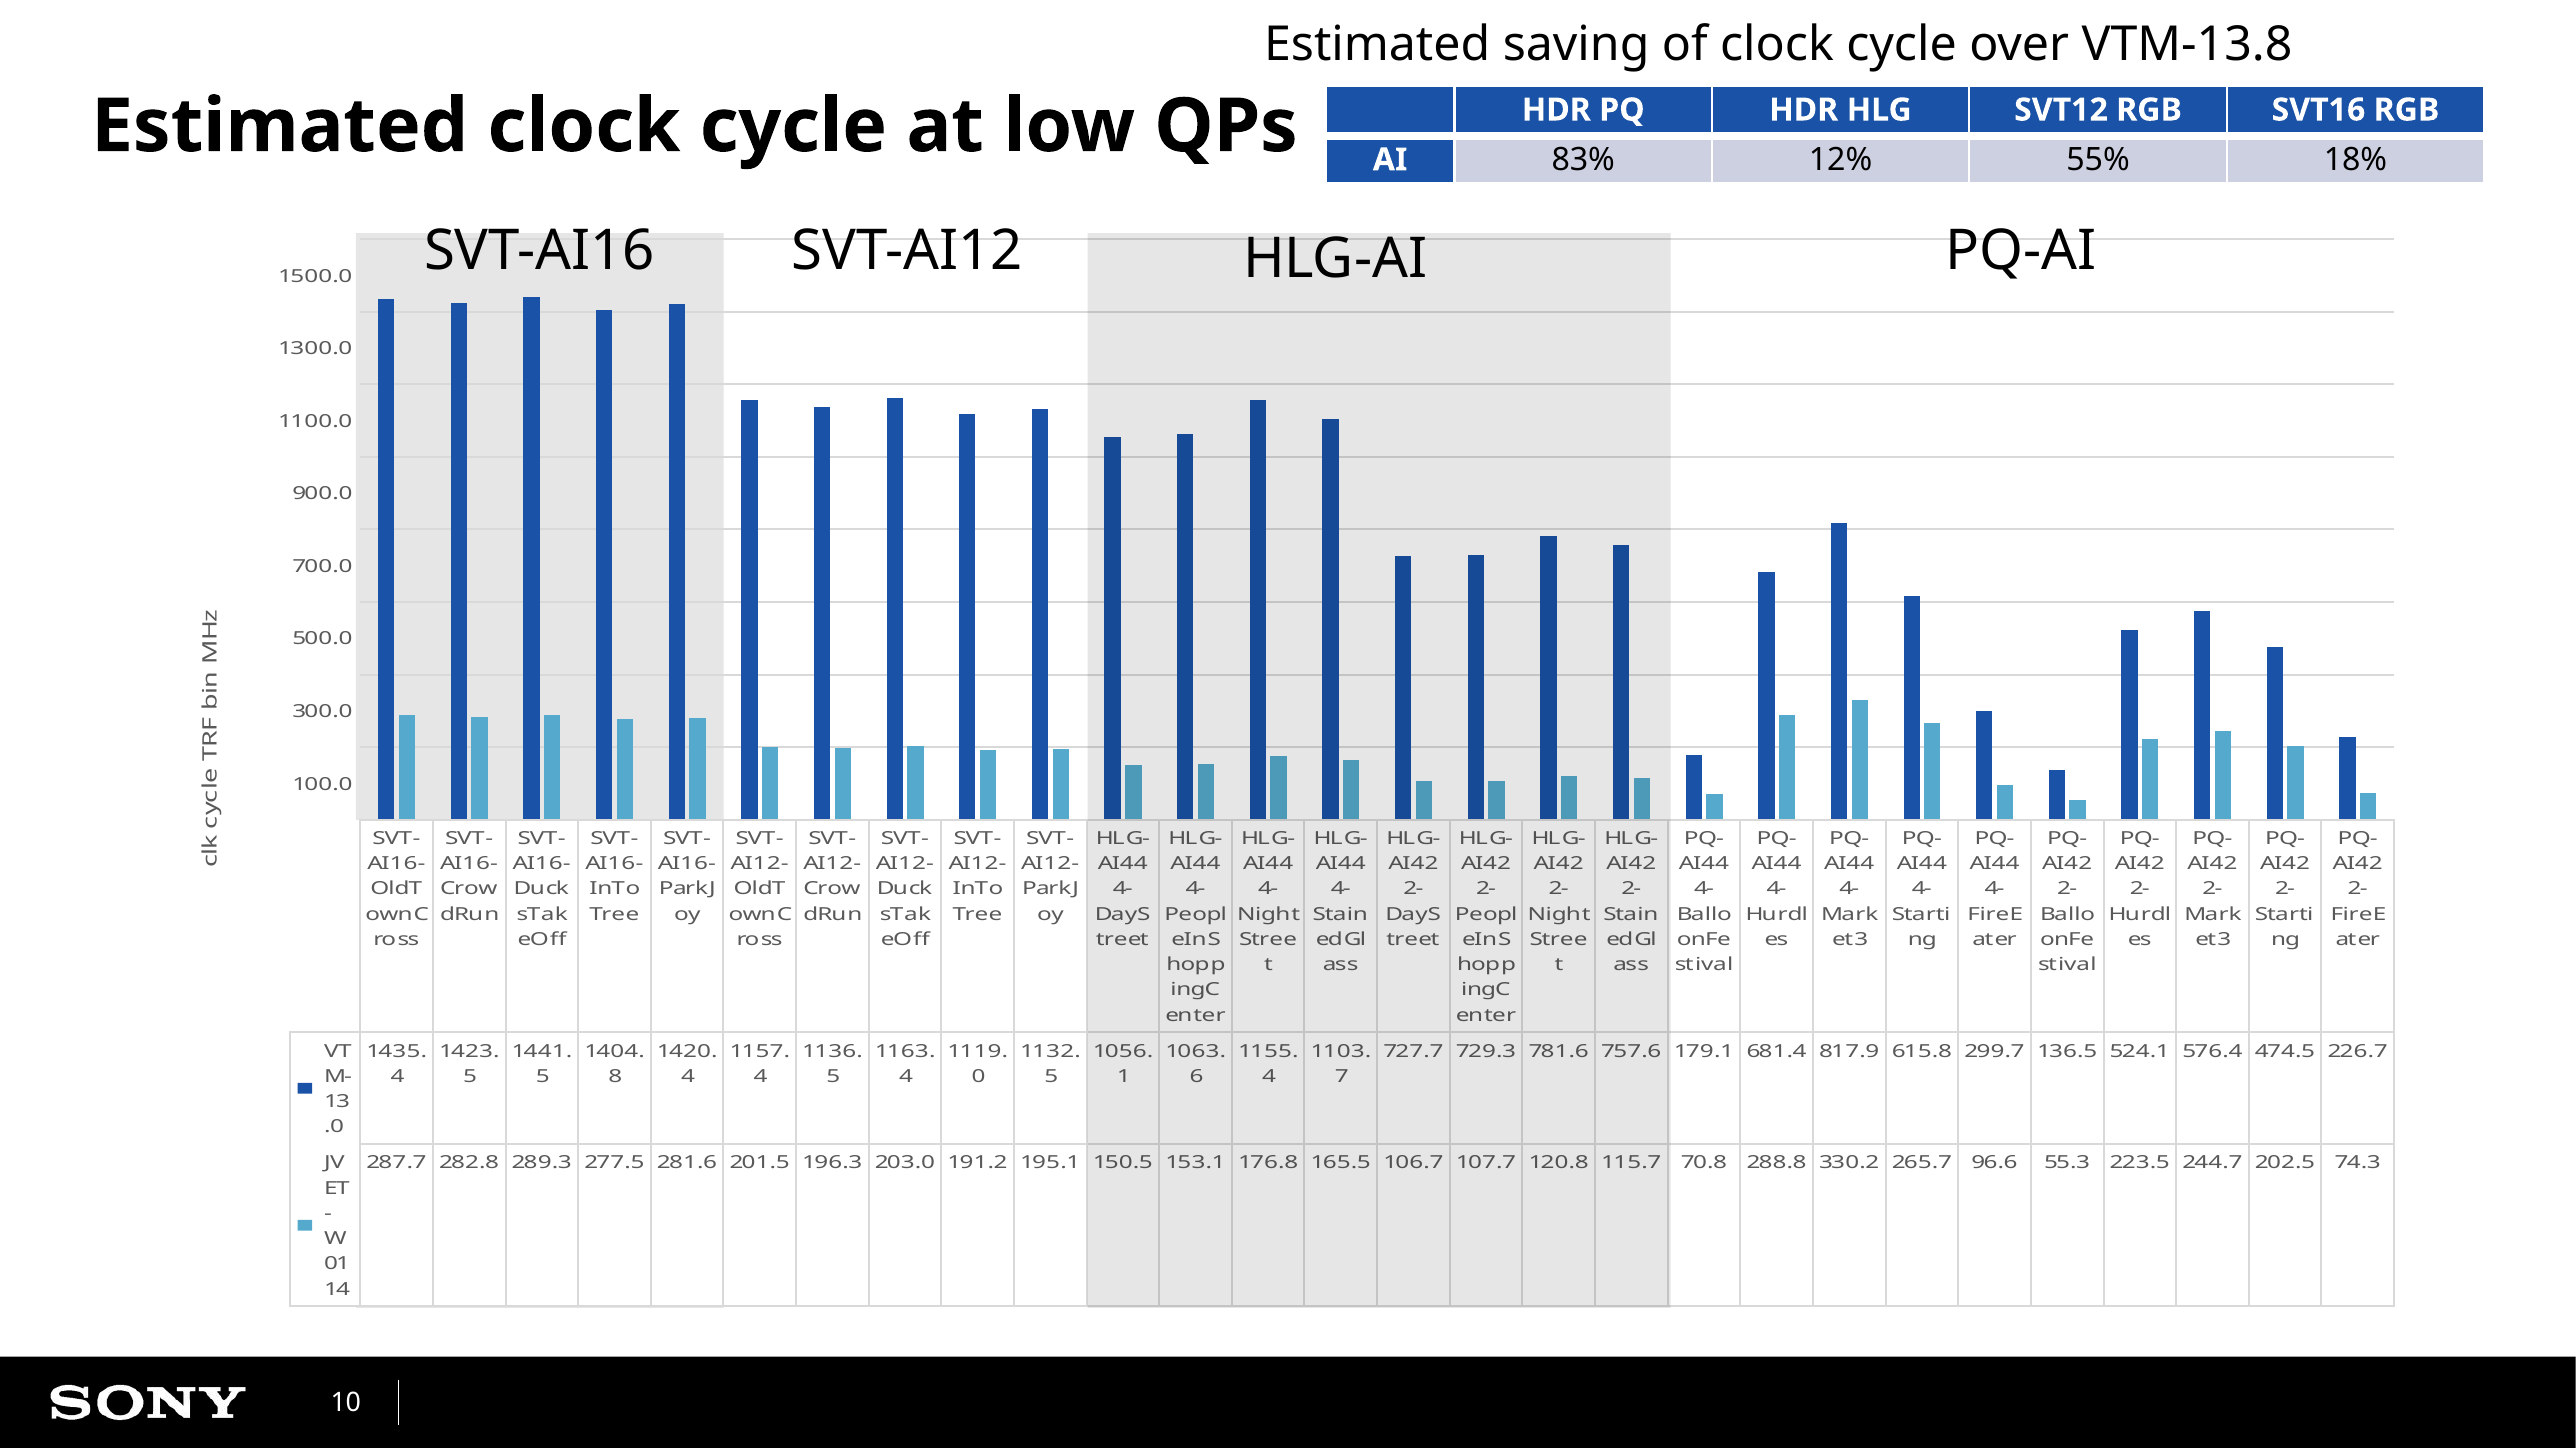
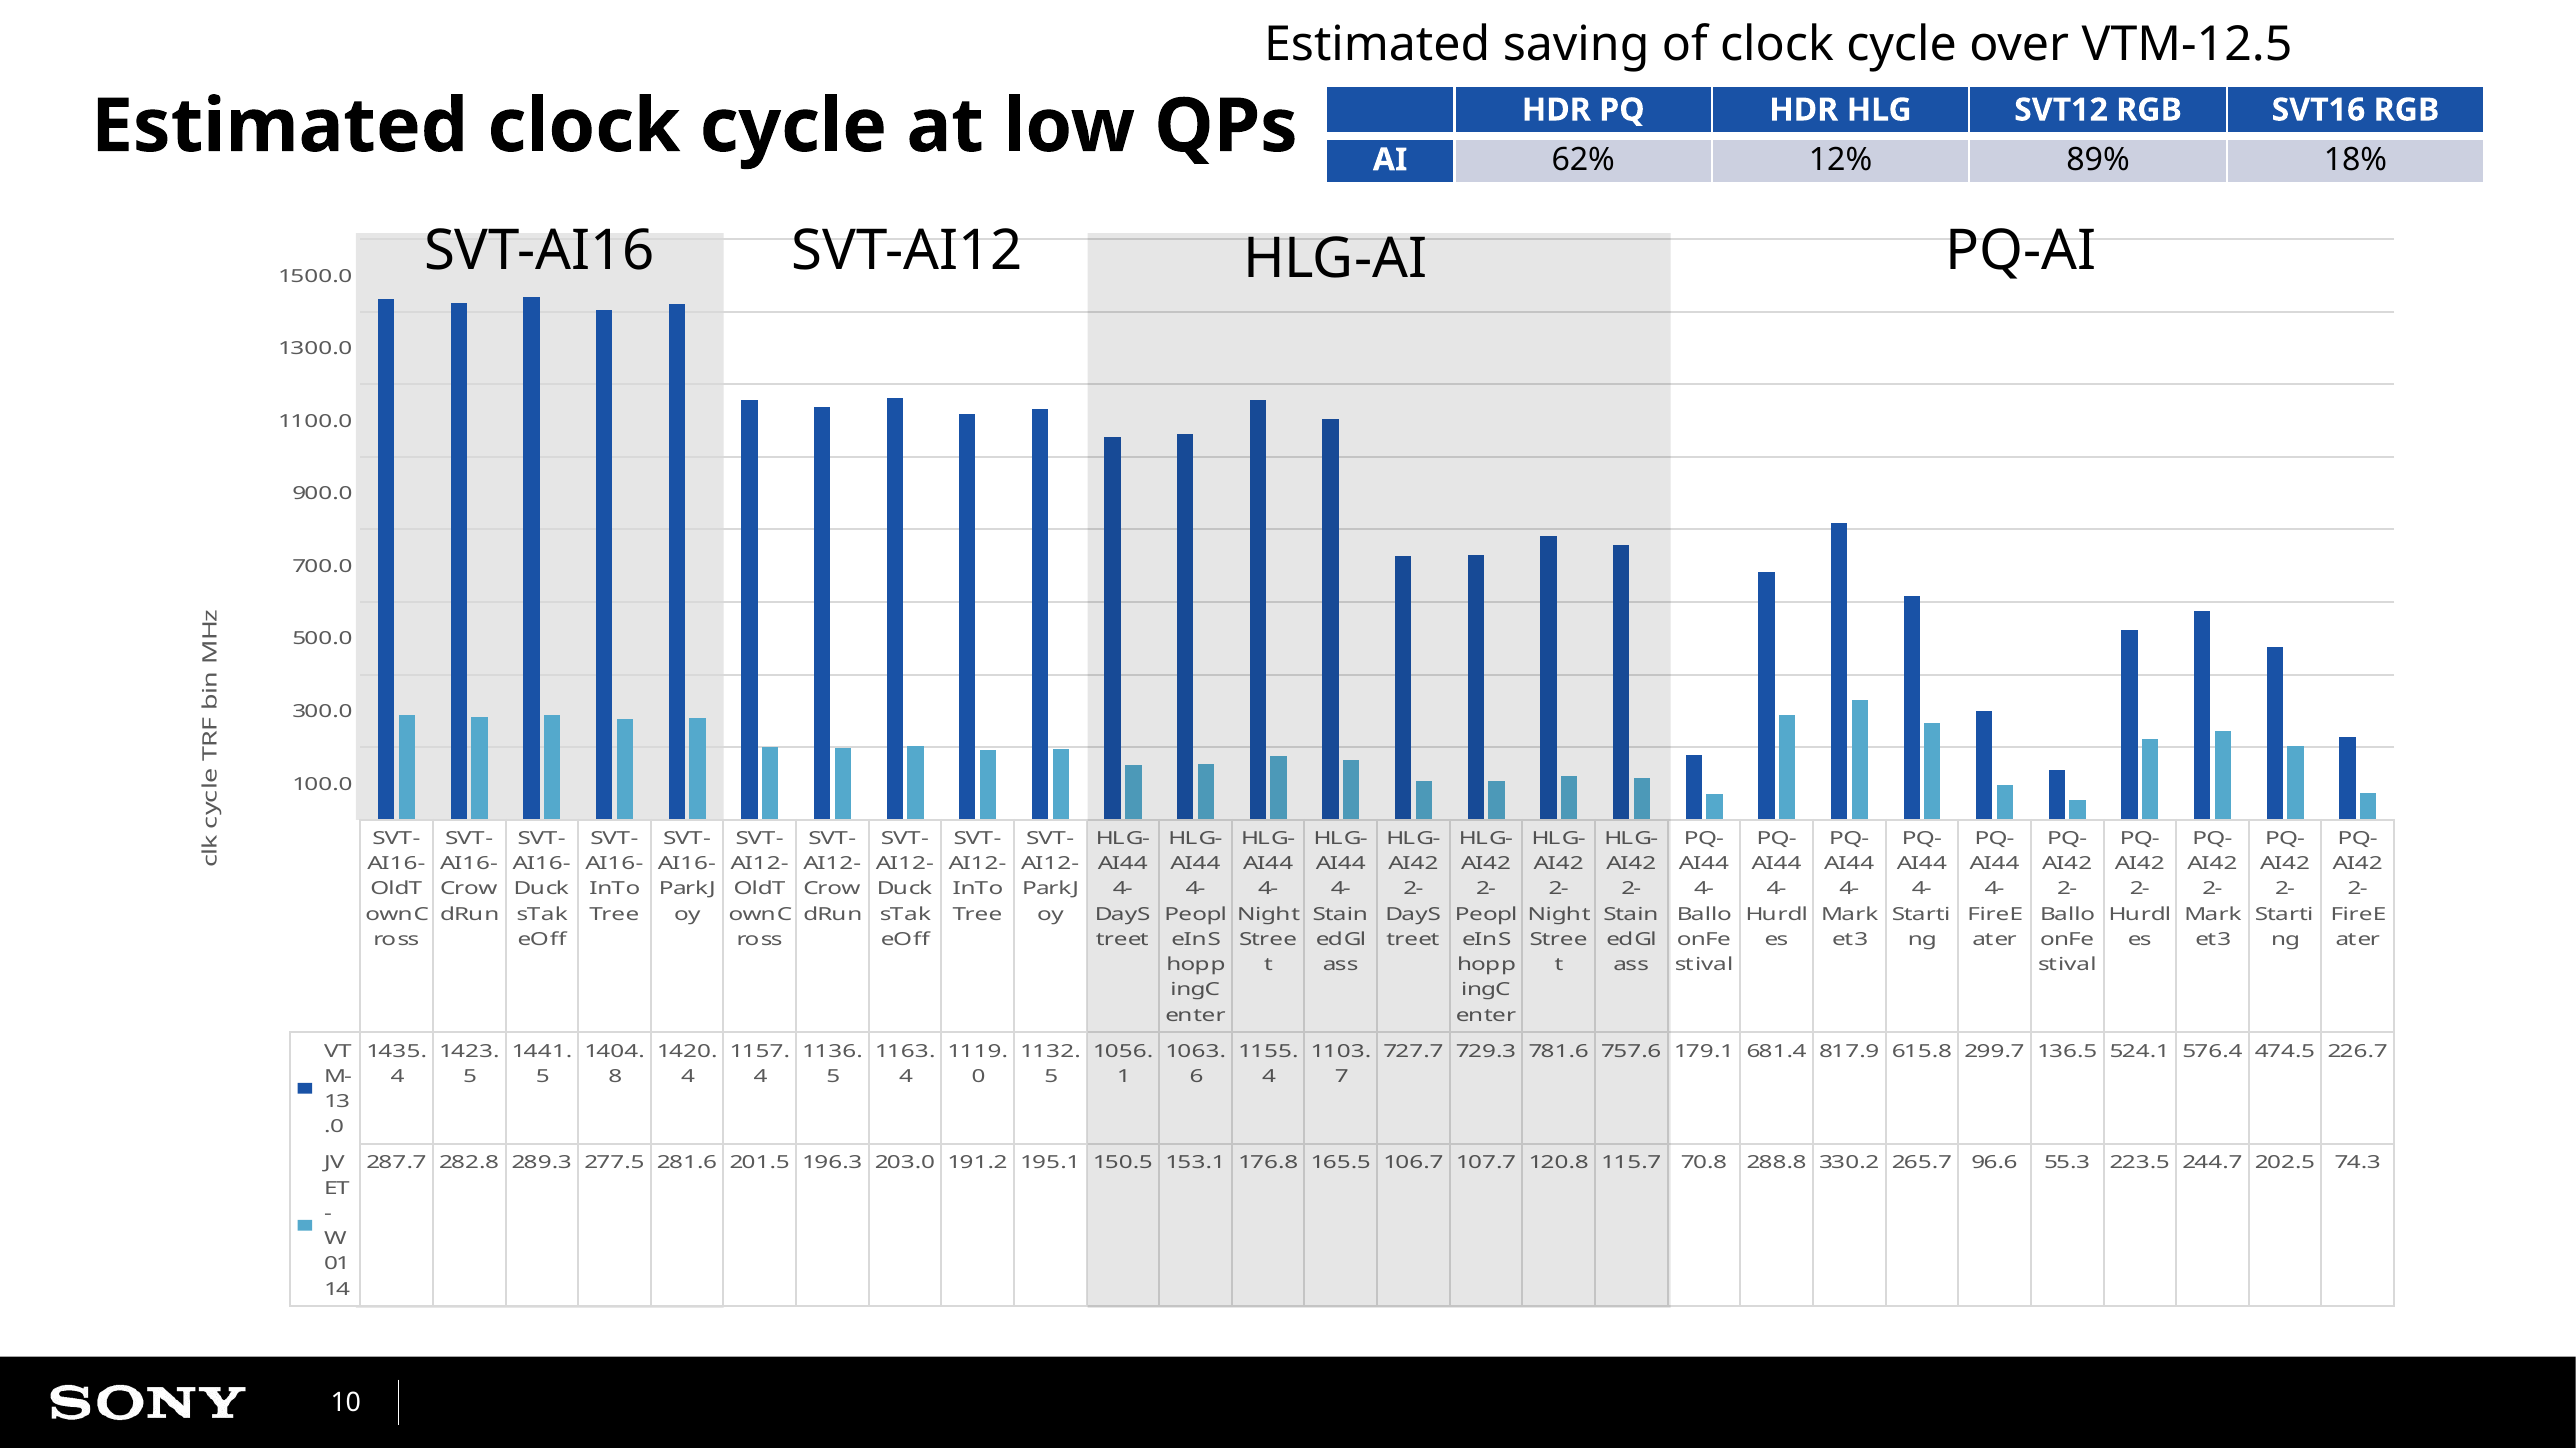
VTM-13.8: VTM-13.8 -> VTM-12.5
83%: 83% -> 62%
55%: 55% -> 89%
